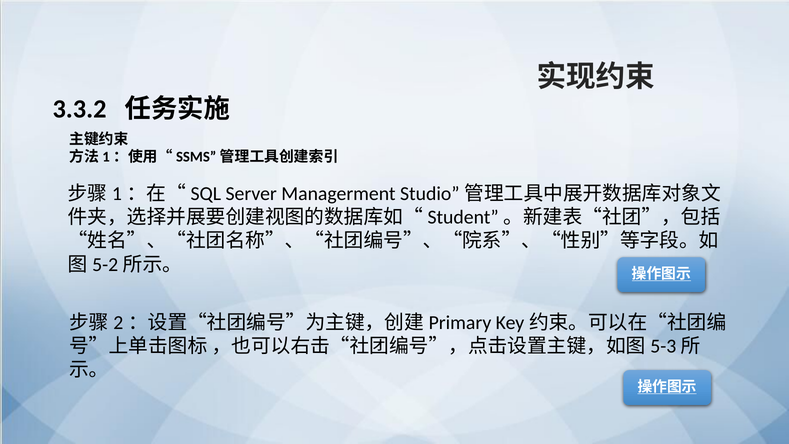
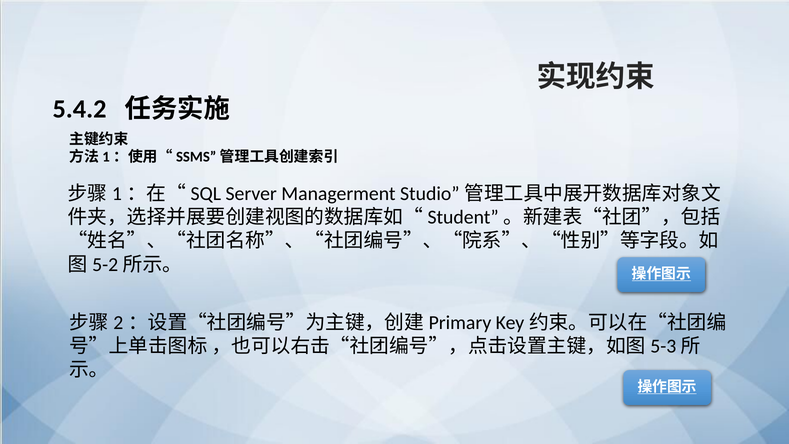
3.3.2: 3.3.2 -> 5.4.2
